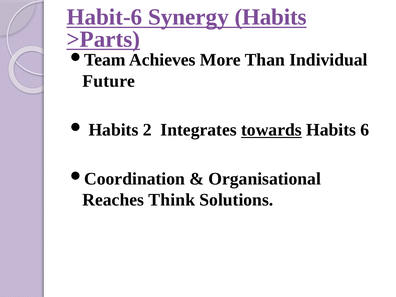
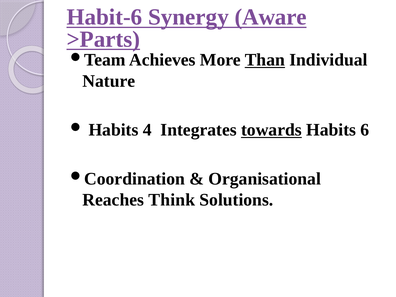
Synergy Habits: Habits -> Aware
Than underline: none -> present
Future: Future -> Nature
2: 2 -> 4
